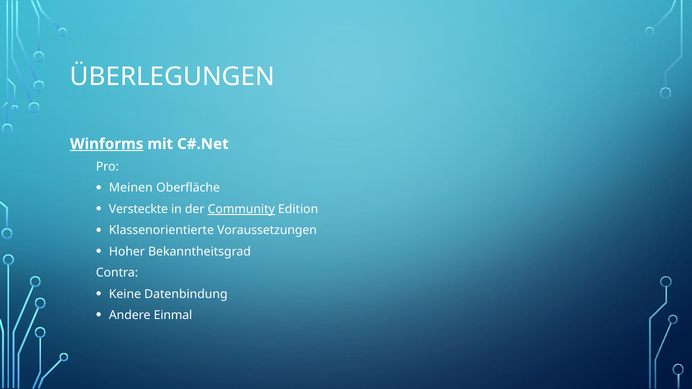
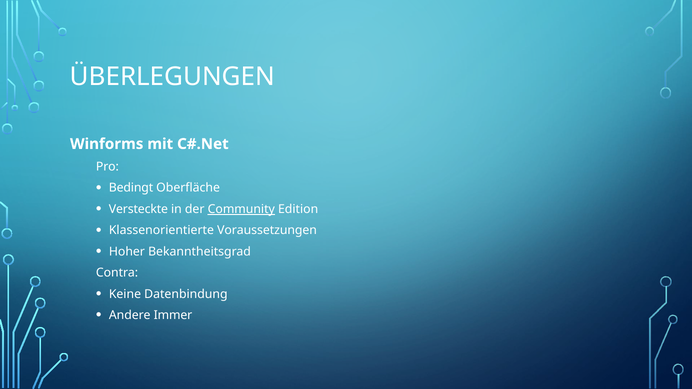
Winforms underline: present -> none
Meinen: Meinen -> Bedingt
Einmal: Einmal -> Immer
